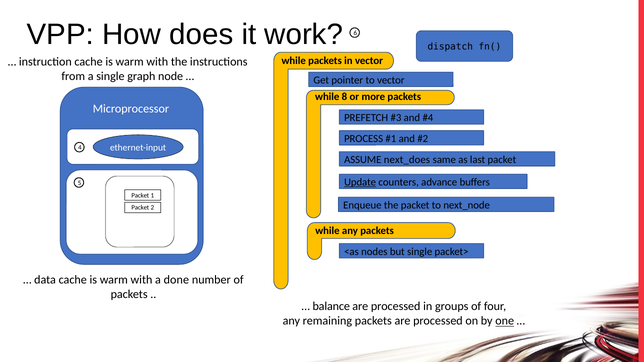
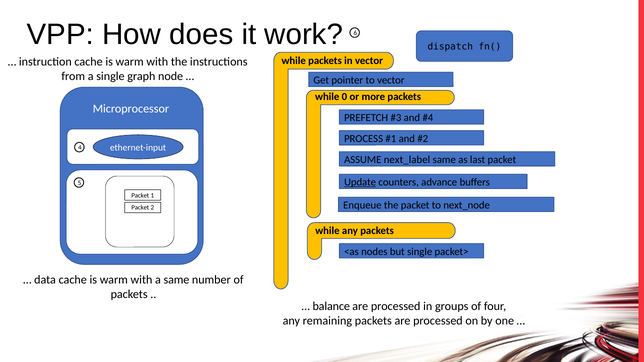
8: 8 -> 0
next_does: next_does -> next_label
a done: done -> same
one underline: present -> none
